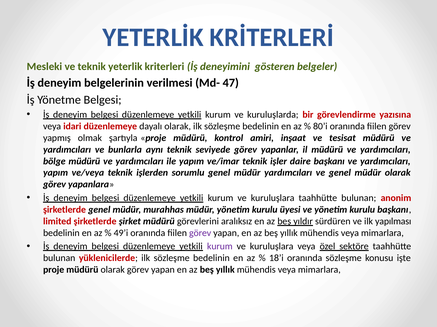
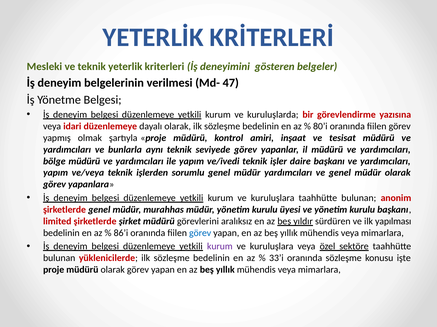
ve/imar: ve/imar -> ve/ivedi
49’i: 49’i -> 86’i
görev at (200, 233) colour: purple -> blue
18’i: 18’i -> 33’i
